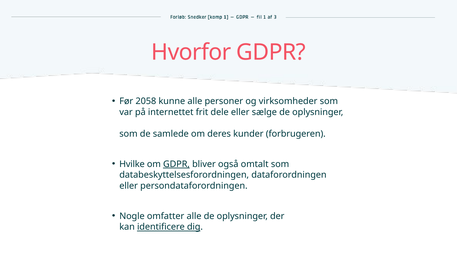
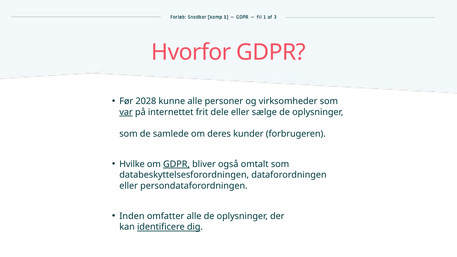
2058: 2058 -> 2028
var underline: none -> present
Nogle: Nogle -> Inden
